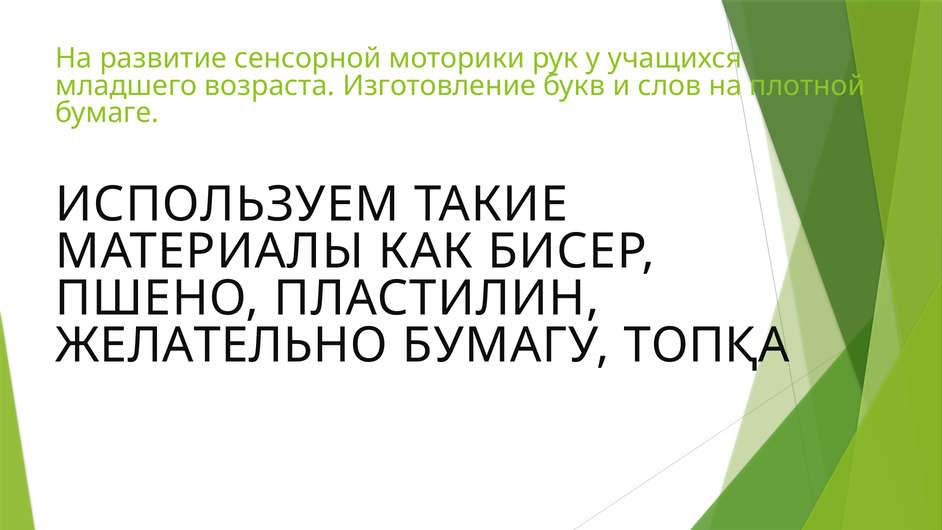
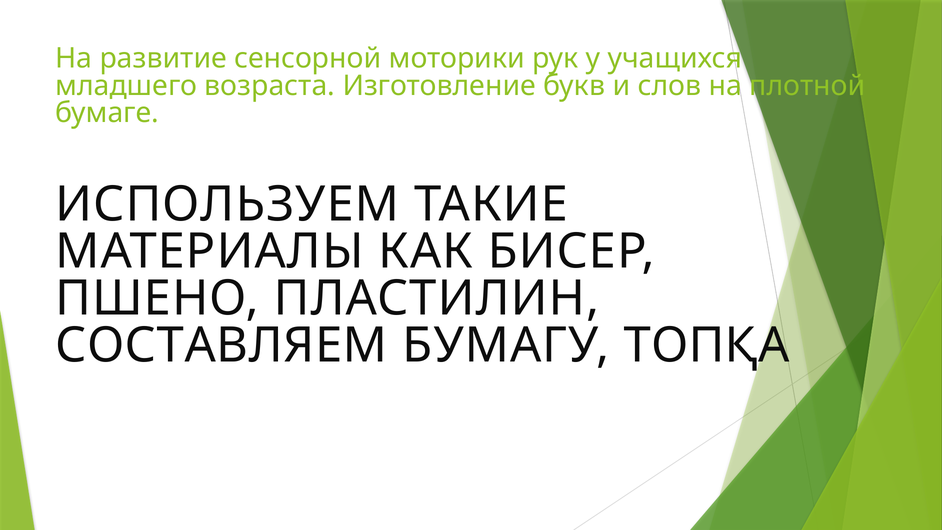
ЖЕЛАТЕЛЬНО: ЖЕЛАТЕЛЬНО -> СОСТАВЛЯЕМ
